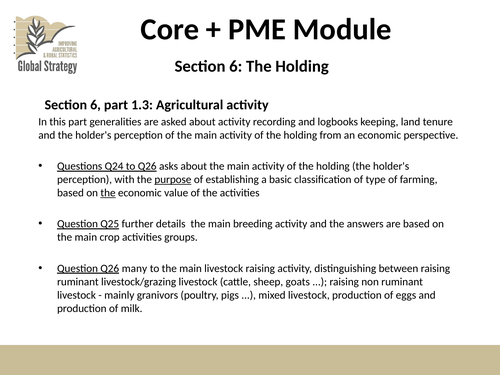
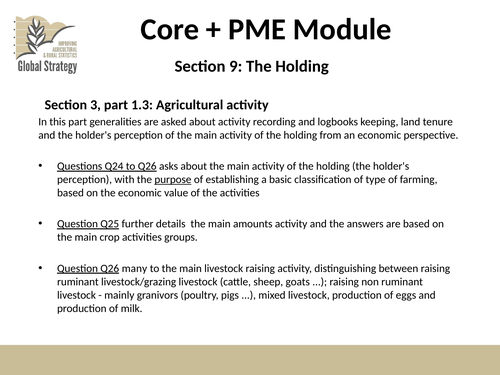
6 at (236, 66): 6 -> 9
6 at (96, 105): 6 -> 3
the at (108, 193) underline: present -> none
breeding: breeding -> amounts
